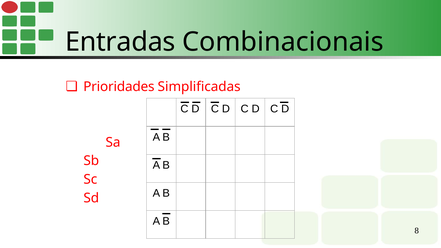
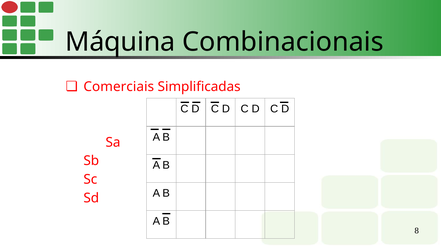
Entradas: Entradas -> Máquina
Prioridades: Prioridades -> Comerciais
